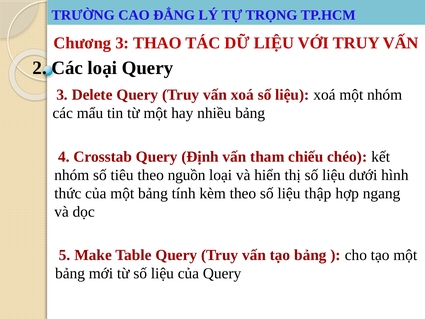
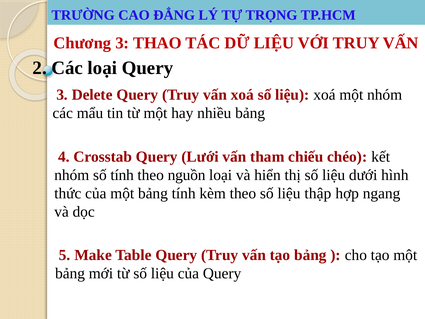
Định: Định -> Lưới
số tiêu: tiêu -> tính
